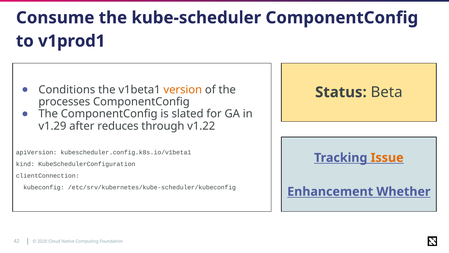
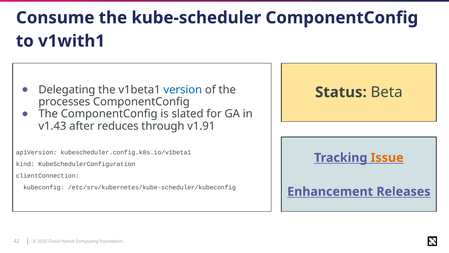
v1prod1: v1prod1 -> v1with1
Conditions: Conditions -> Delegating
version colour: orange -> blue
v1.29: v1.29 -> v1.43
v1.22: v1.22 -> v1.91
Whether: Whether -> Releases
